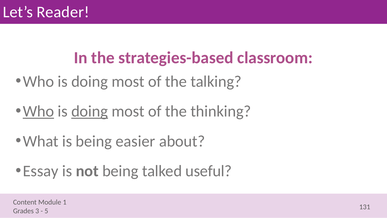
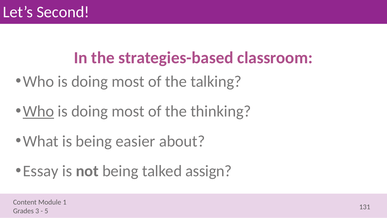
Reader: Reader -> Second
doing at (90, 111) underline: present -> none
useful: useful -> assign
